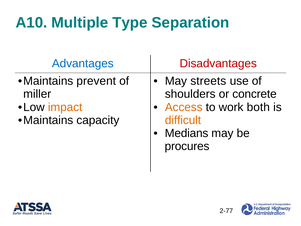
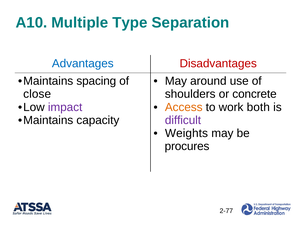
prevent: prevent -> spacing
streets: streets -> around
miller: miller -> close
impact colour: orange -> purple
difficult colour: orange -> purple
Medians: Medians -> Weights
